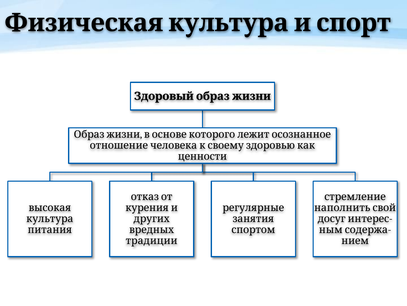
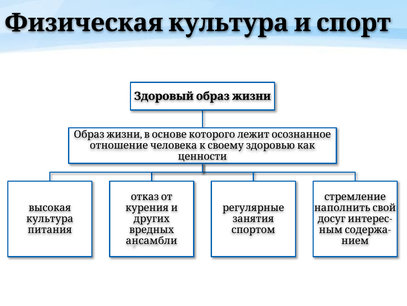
традиции: традиции -> ансамбли
